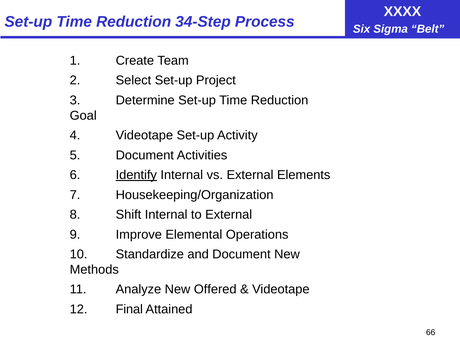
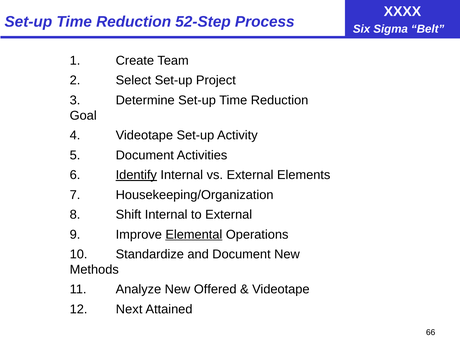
34-Step: 34-Step -> 52-Step
Elemental underline: none -> present
Final: Final -> Next
